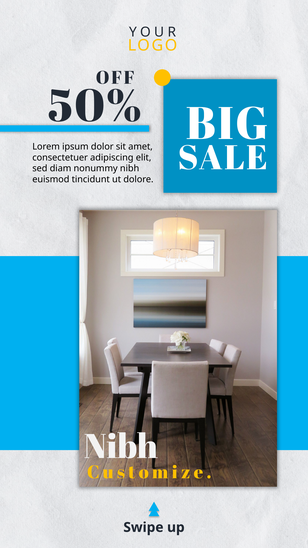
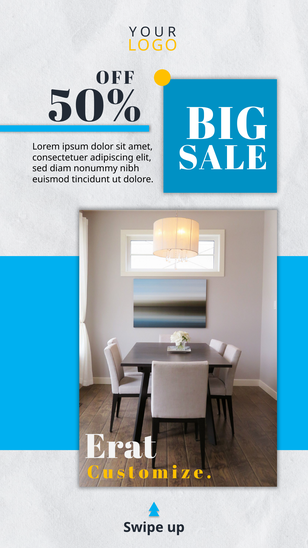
Nibh at (121, 446): Nibh -> Erat
